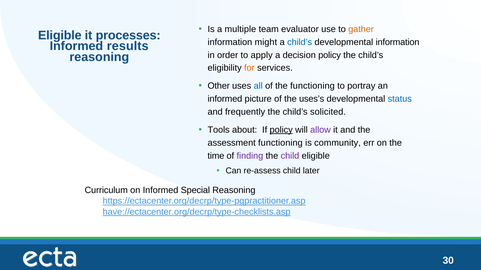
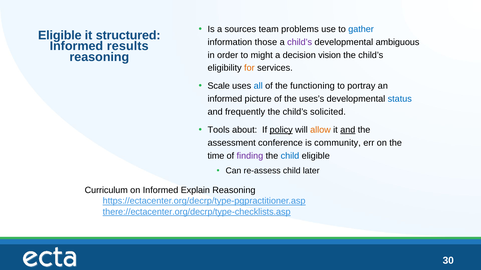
multiple: multiple -> sources
evaluator: evaluator -> problems
gather colour: orange -> blue
processes: processes -> structured
might: might -> those
child’s at (300, 42) colour: blue -> purple
developmental information: information -> ambiguous
apply: apply -> might
decision policy: policy -> vision
Other: Other -> Scale
allow colour: purple -> orange
and at (348, 130) underline: none -> present
assessment functioning: functioning -> conference
child at (290, 156) colour: purple -> blue
Special: Special -> Explain
have://ectacenter.org/decrp/type-checklists.asp: have://ectacenter.org/decrp/type-checklists.asp -> there://ectacenter.org/decrp/type-checklists.asp
